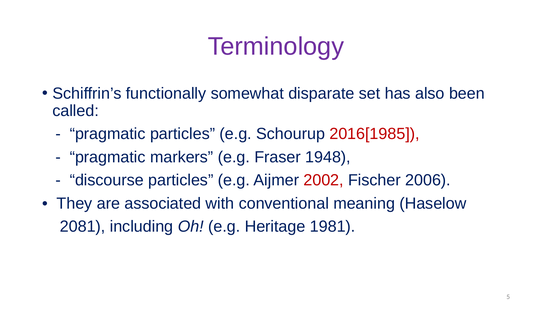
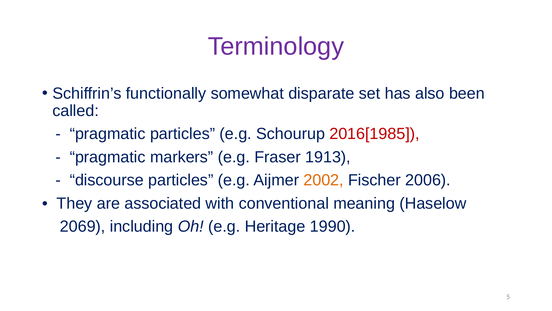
1948: 1948 -> 1913
2002 colour: red -> orange
2081: 2081 -> 2069
1981: 1981 -> 1990
